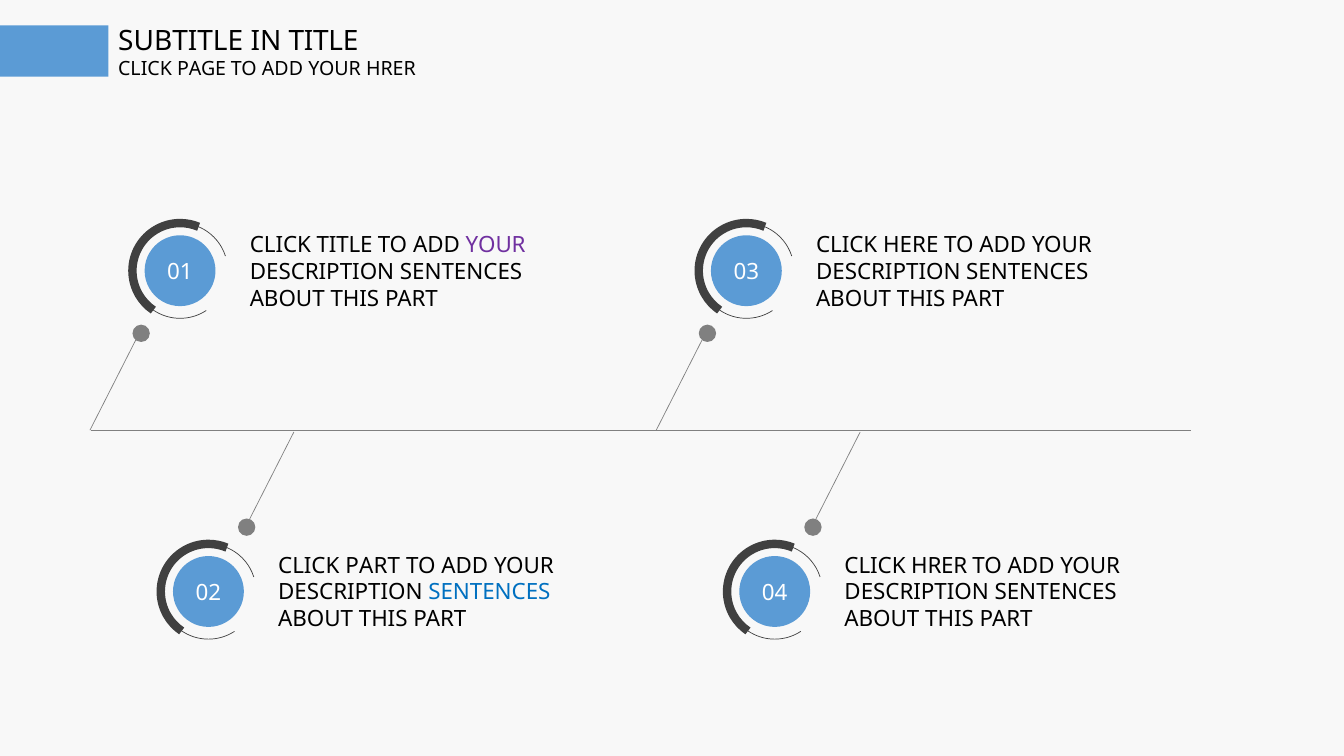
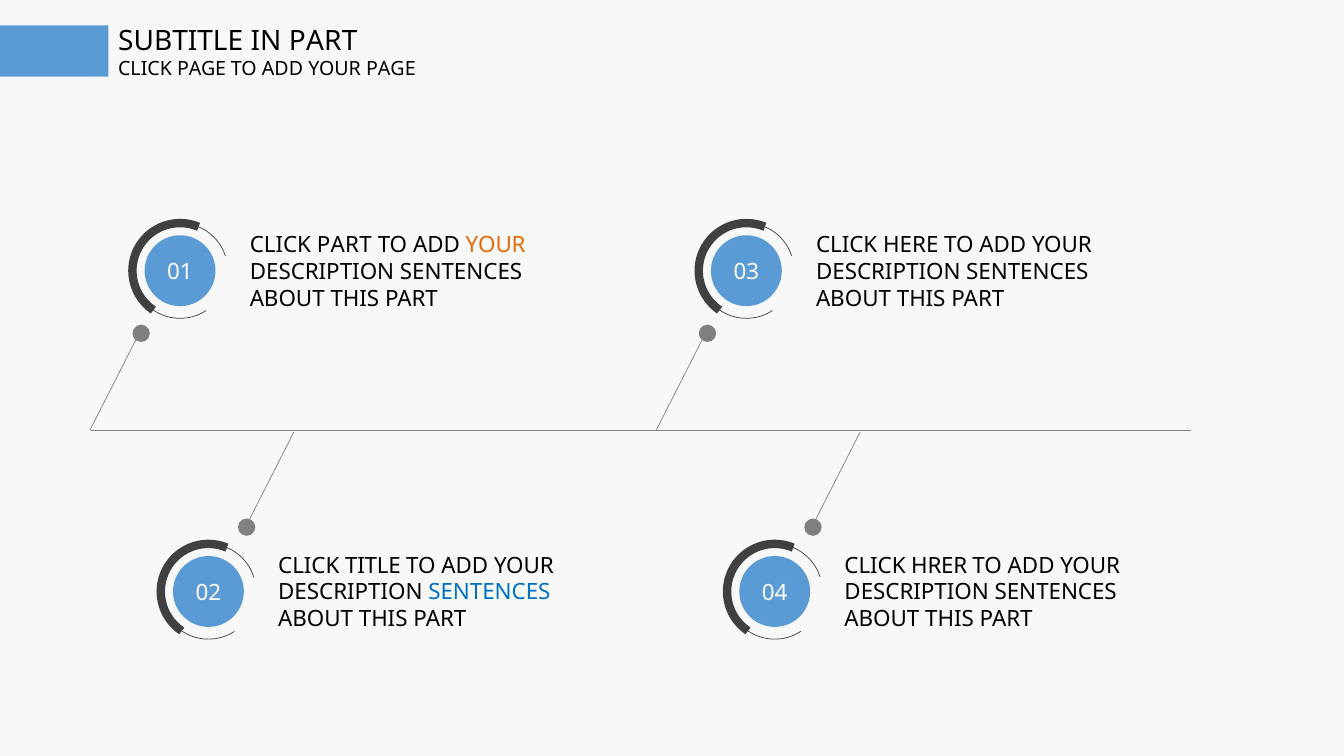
IN TITLE: TITLE -> PART
YOUR HRER: HRER -> PAGE
CLICK TITLE: TITLE -> PART
YOUR at (496, 245) colour: purple -> orange
CLICK PART: PART -> TITLE
